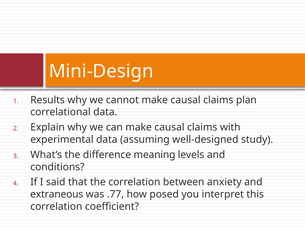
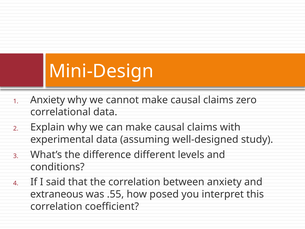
Results at (48, 100): Results -> Anxiety
plan: plan -> zero
meaning: meaning -> different
.77: .77 -> .55
